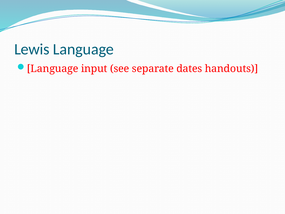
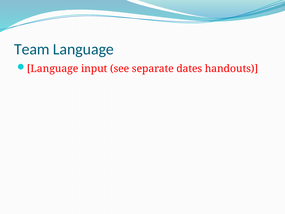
Lewis: Lewis -> Team
